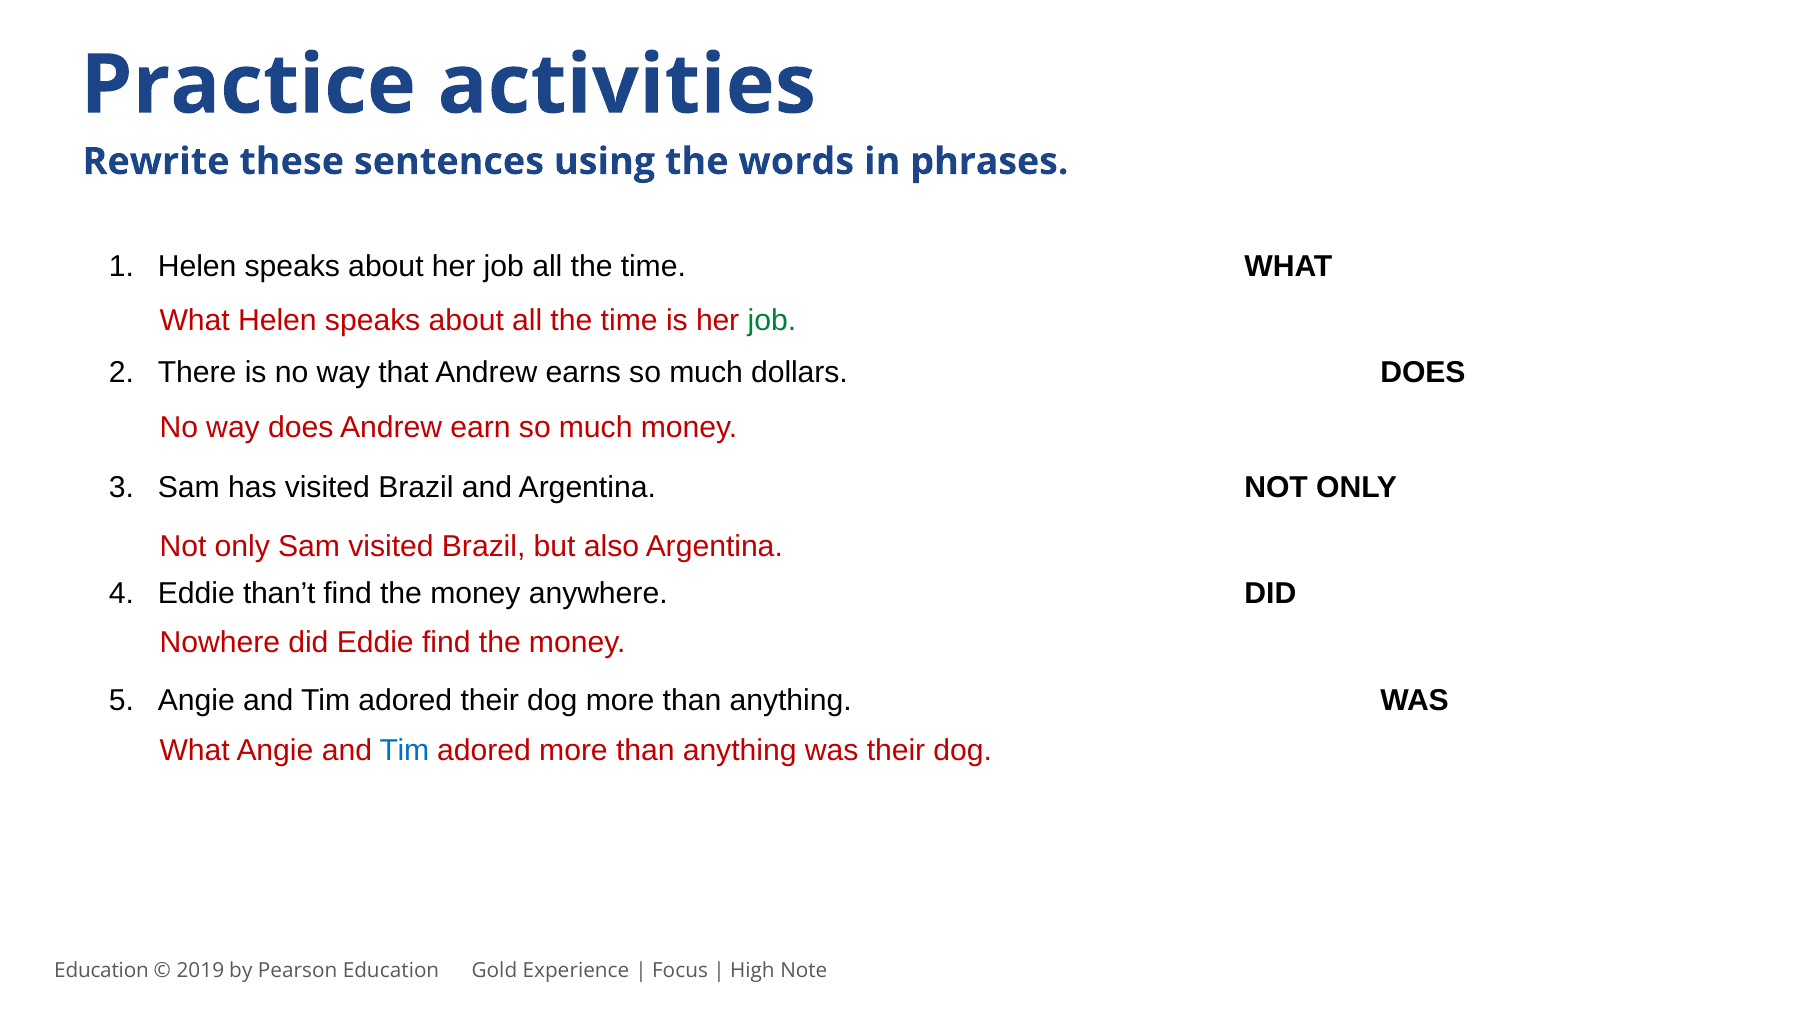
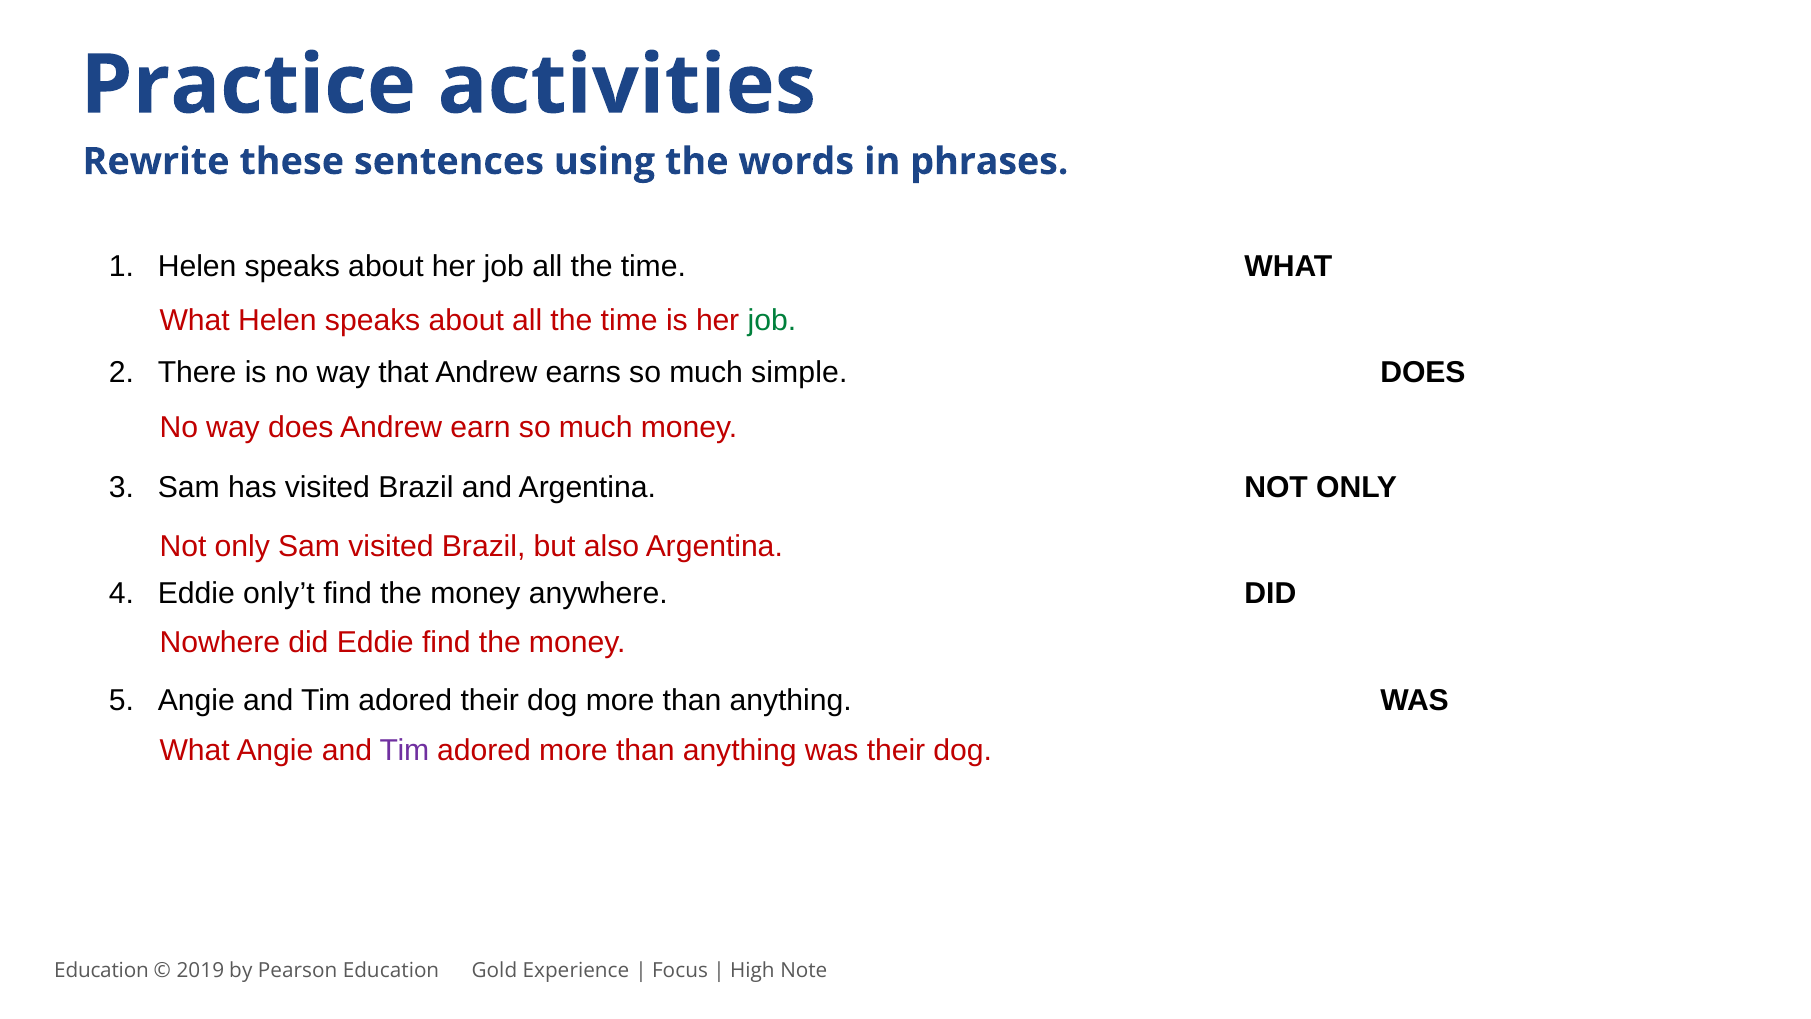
dollars: dollars -> simple
than’t: than’t -> only’t
Tim at (404, 750) colour: blue -> purple
